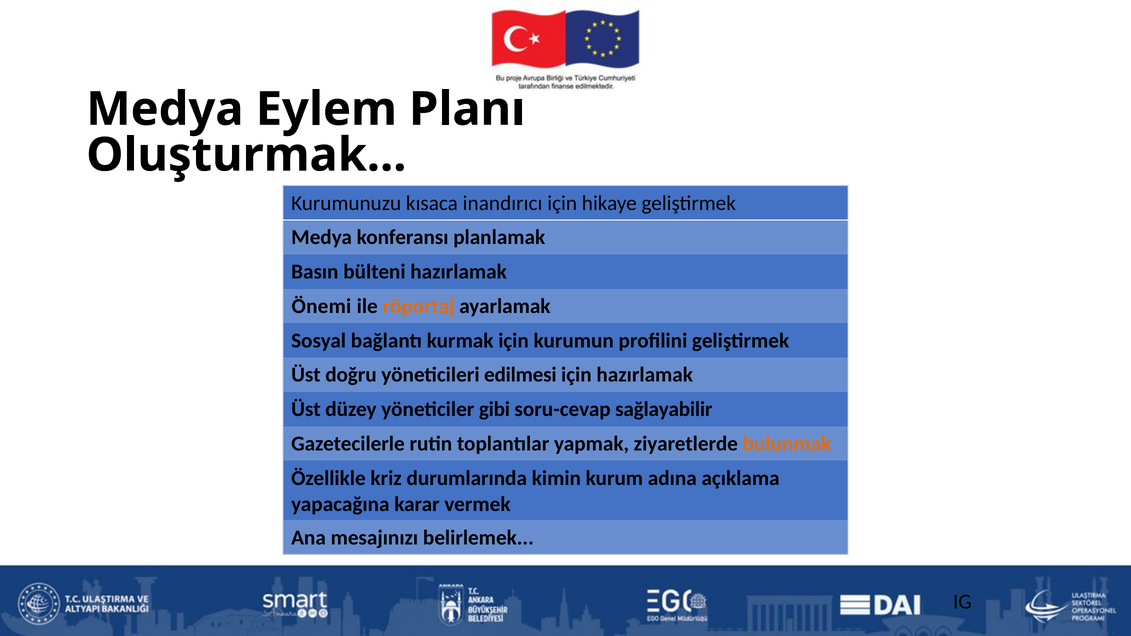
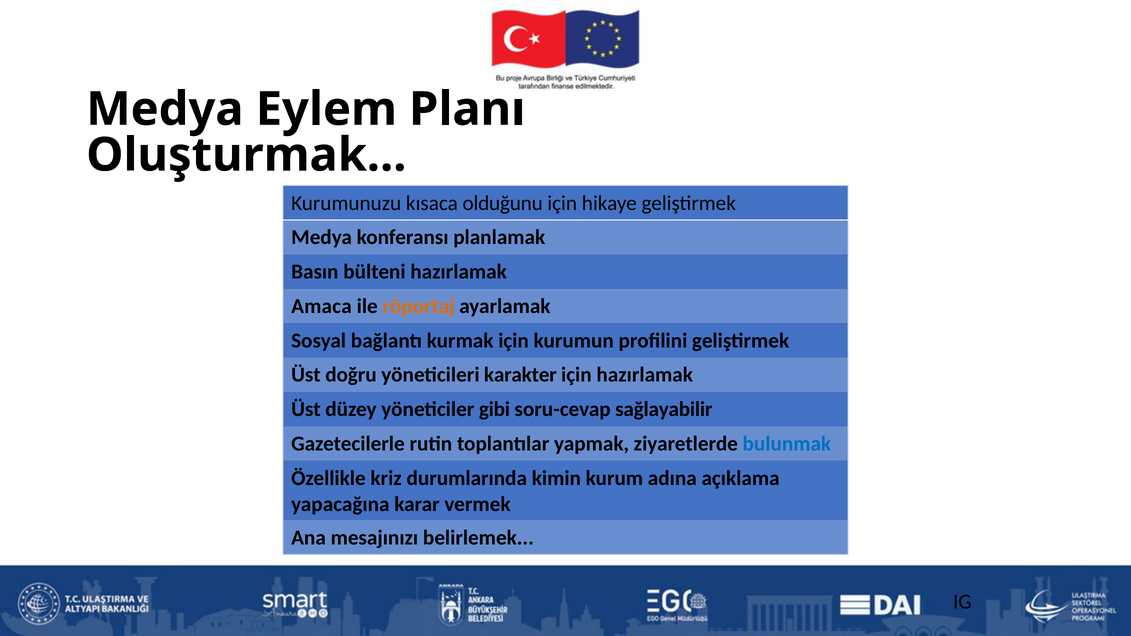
inandırıcı: inandırıcı -> olduğunu
Önemi: Önemi -> Amaca
edilmesi: edilmesi -> karakter
bulunmak colour: orange -> blue
